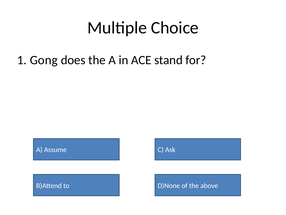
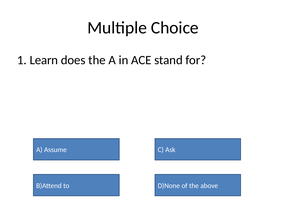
Gong: Gong -> Learn
